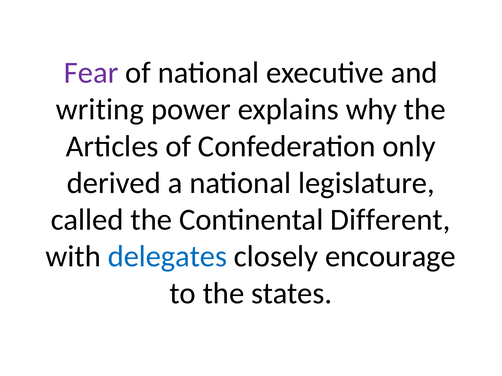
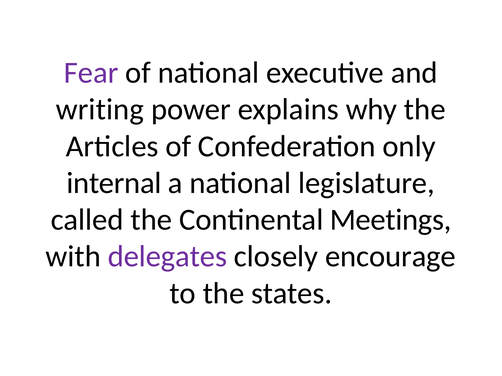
derived: derived -> internal
Different: Different -> Meetings
delegates colour: blue -> purple
